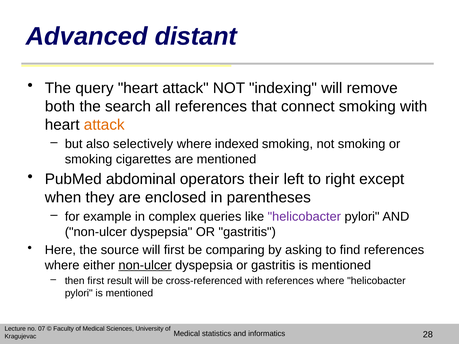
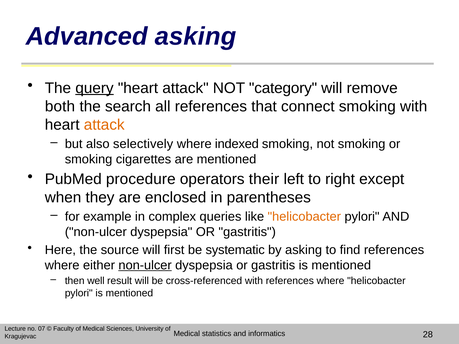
Advanced distant: distant -> asking
query underline: none -> present
indexing: indexing -> category
abdominal: abdominal -> procedure
helicobacter at (304, 217) colour: purple -> orange
comparing: comparing -> systematic
then first: first -> well
